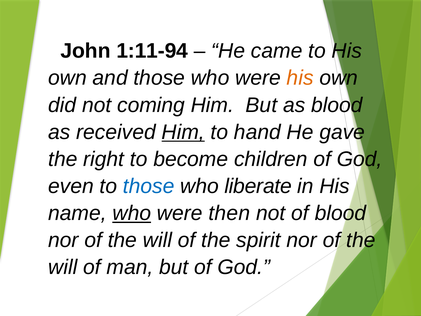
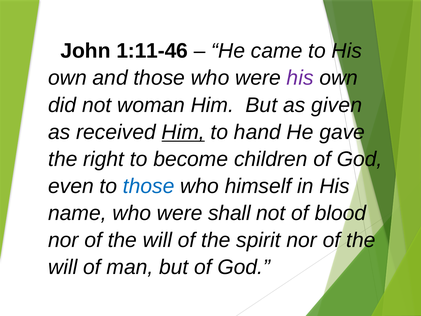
1:11-94: 1:11-94 -> 1:11-46
his at (300, 78) colour: orange -> purple
coming: coming -> woman
as blood: blood -> given
liberate: liberate -> himself
who at (132, 213) underline: present -> none
then: then -> shall
